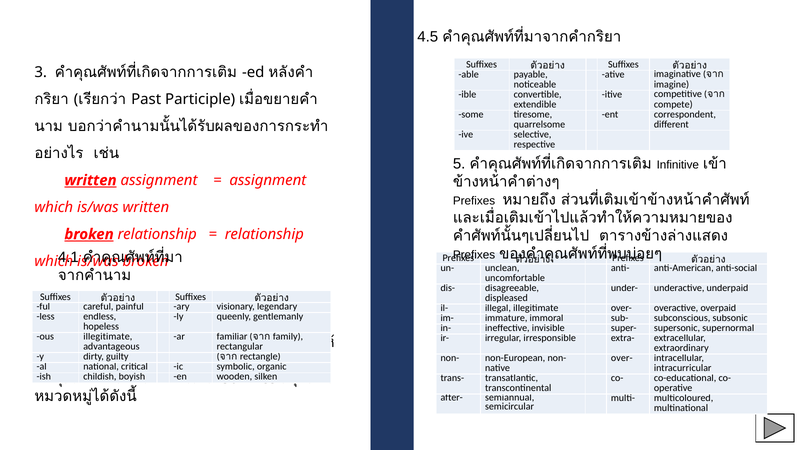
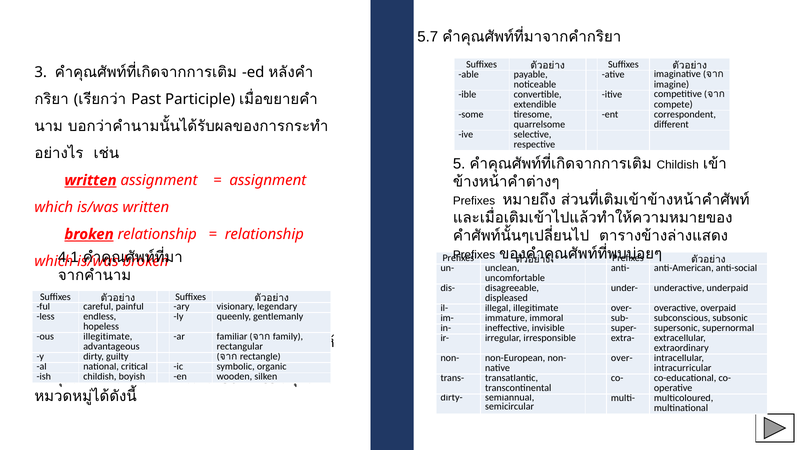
4.5: 4.5 -> 5.7
Infinitive at (678, 165): Infinitive -> Childish
after-: after- -> dirty-
